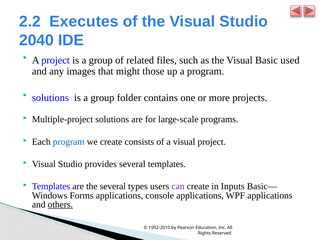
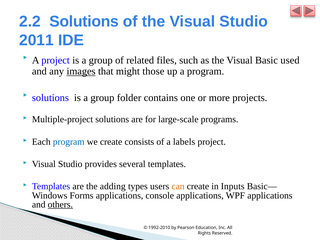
2.2 Executes: Executes -> Solutions
2040: 2040 -> 2011
images underline: none -> present
a visual: visual -> labels
the several: several -> adding
can colour: purple -> orange
